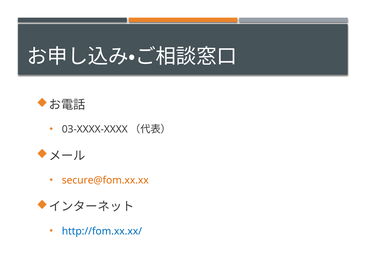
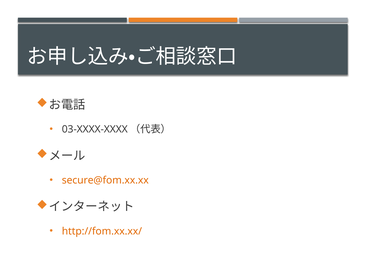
http://fom.xx.xx/ colour: blue -> orange
